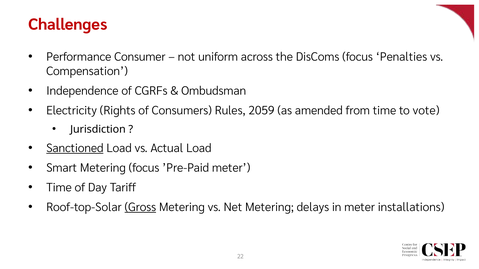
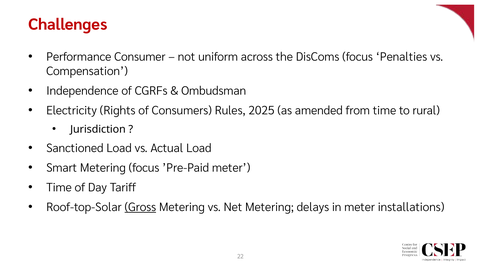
2059: 2059 -> 2025
vote: vote -> rural
Sanctioned underline: present -> none
